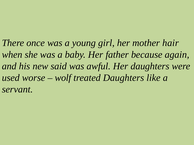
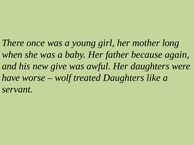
hair: hair -> long
said: said -> give
used: used -> have
